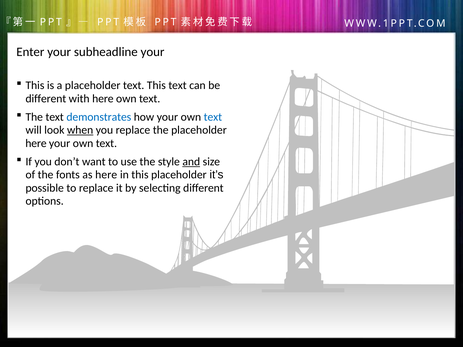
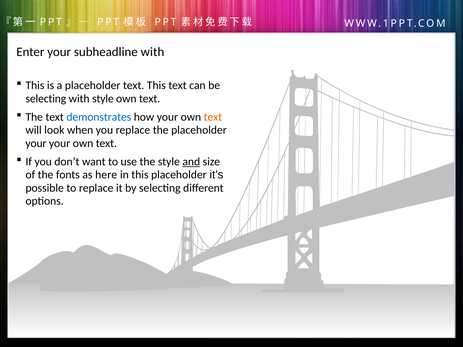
subheadline your: your -> with
different at (46, 99): different -> selecting
with here: here -> style
text at (213, 117) colour: blue -> orange
when underline: present -> none
here at (36, 143): here -> your
